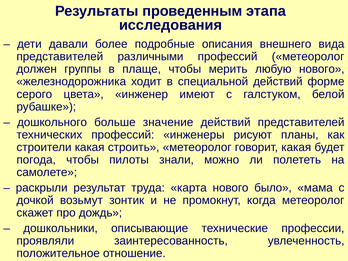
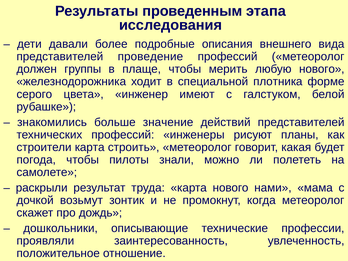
различными: различными -> проведение
специальной действий: действий -> плотника
дошкольного: дошкольного -> знакомились
строители какая: какая -> карта
было: было -> нами
